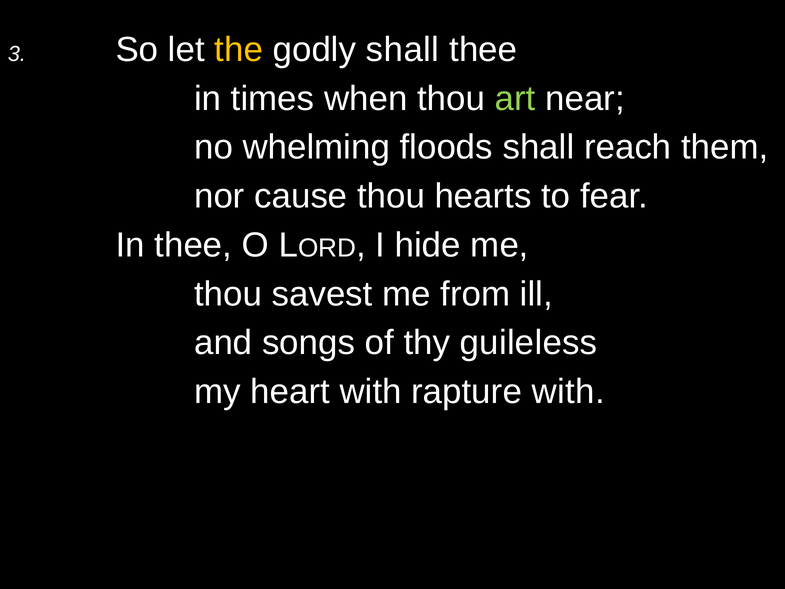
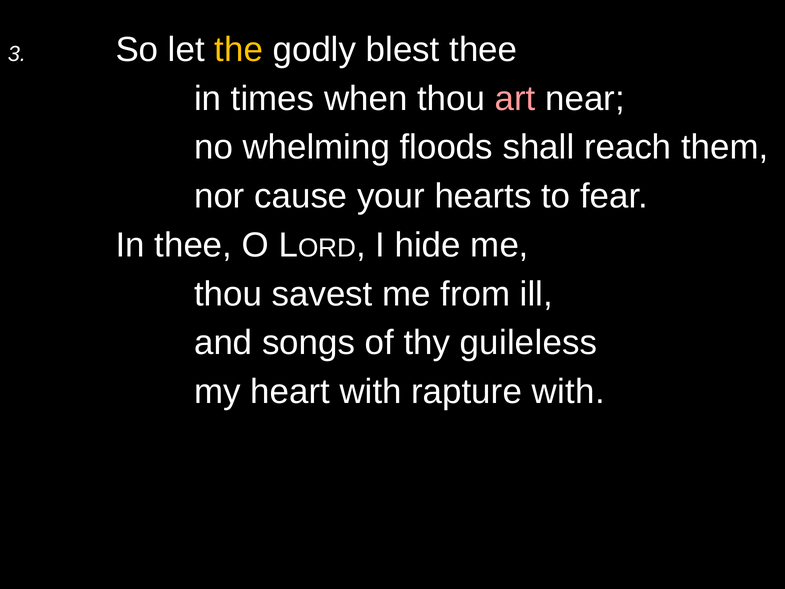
godly shall: shall -> blest
art colour: light green -> pink
cause thou: thou -> your
